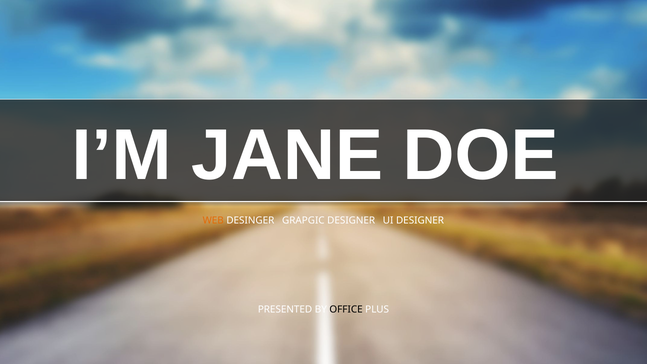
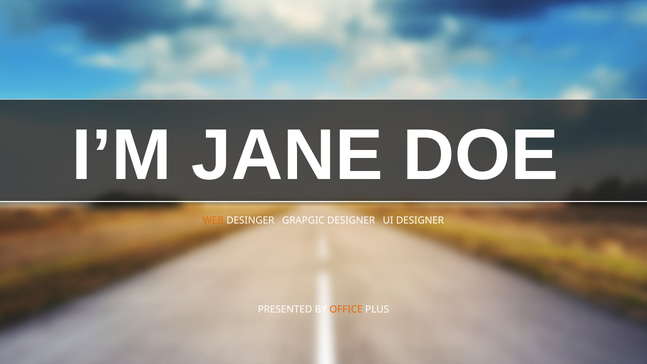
OFFICE colour: black -> orange
